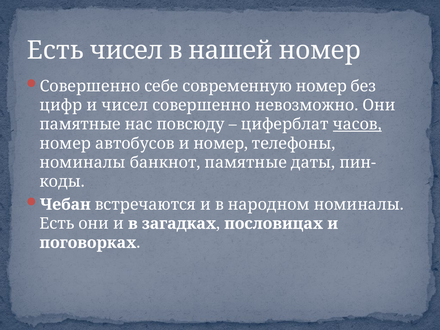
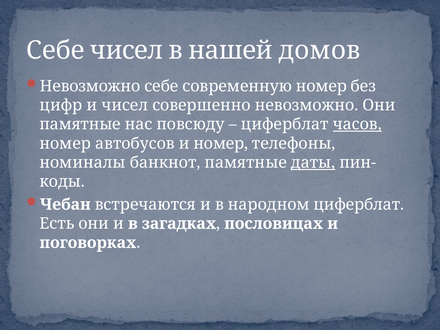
Есть at (55, 50): Есть -> Себе
нашей номер: номер -> домов
Совершенно at (90, 86): Совершенно -> Невозможно
даты underline: none -> present
народном номиналы: номиналы -> циферблат
